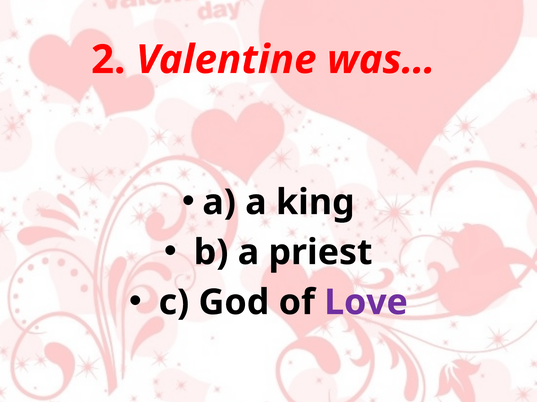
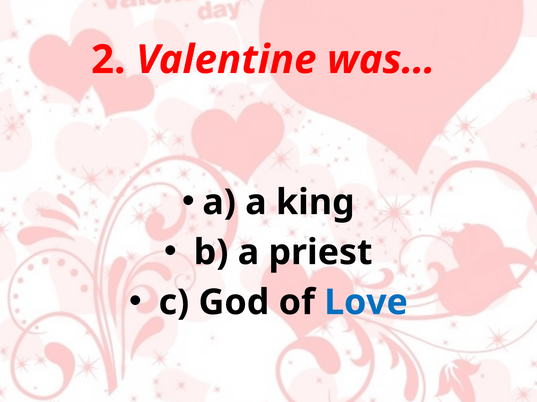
Love colour: purple -> blue
